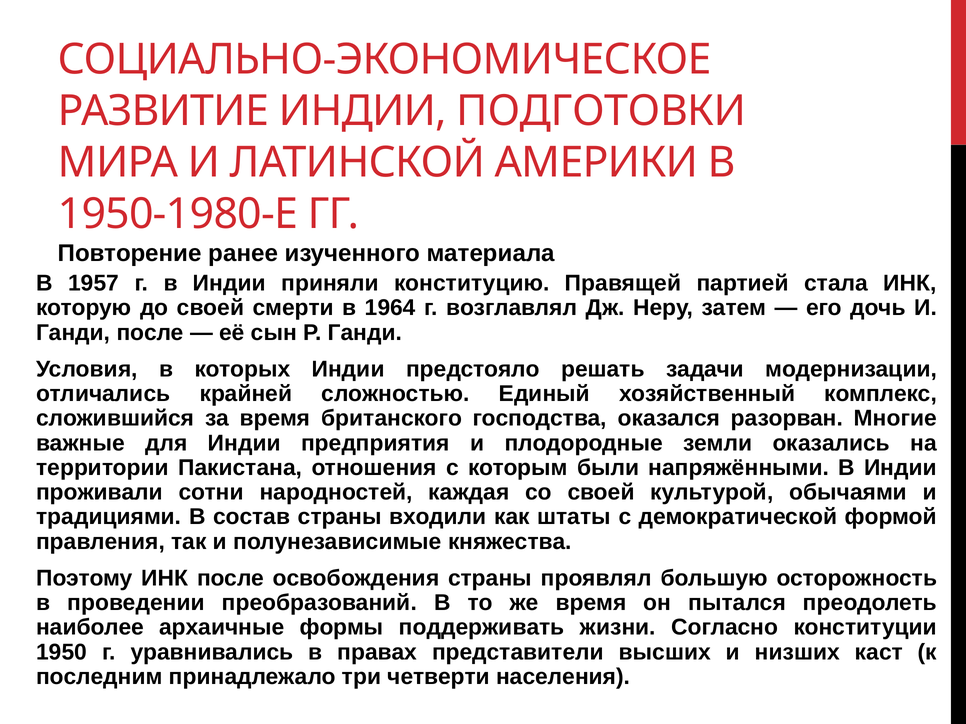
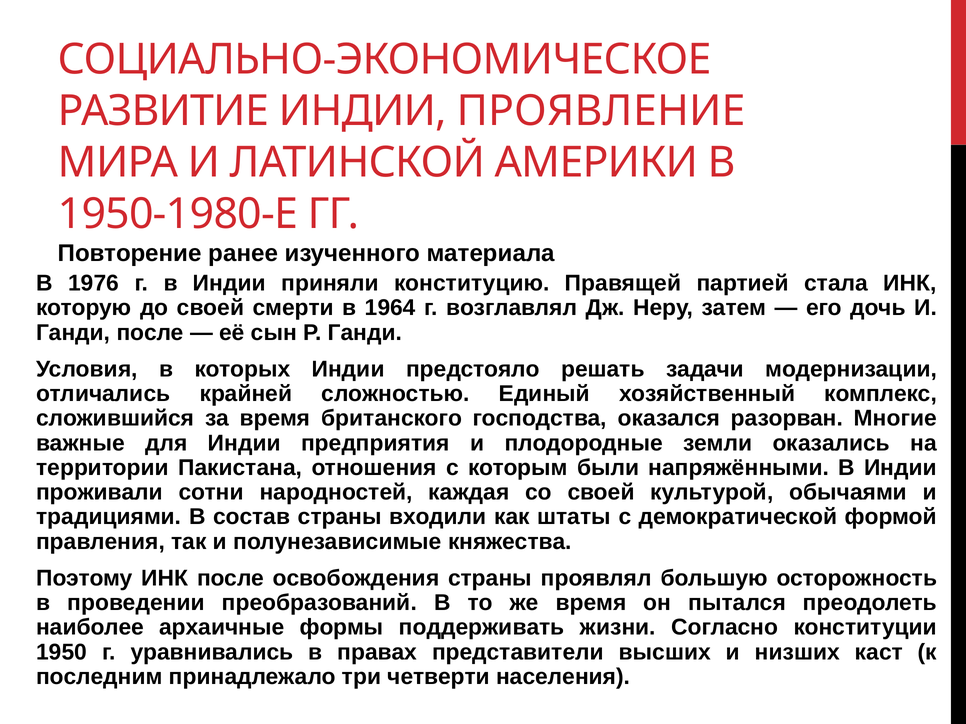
ПОДГОТОВКИ: ПОДГОТОВКИ -> ПРОЯВЛЕНИЕ
1957: 1957 -> 1976
